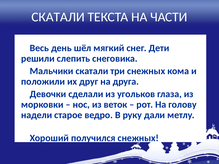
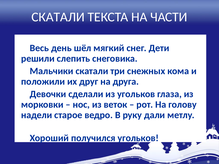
получился снежных: снежных -> угольков
